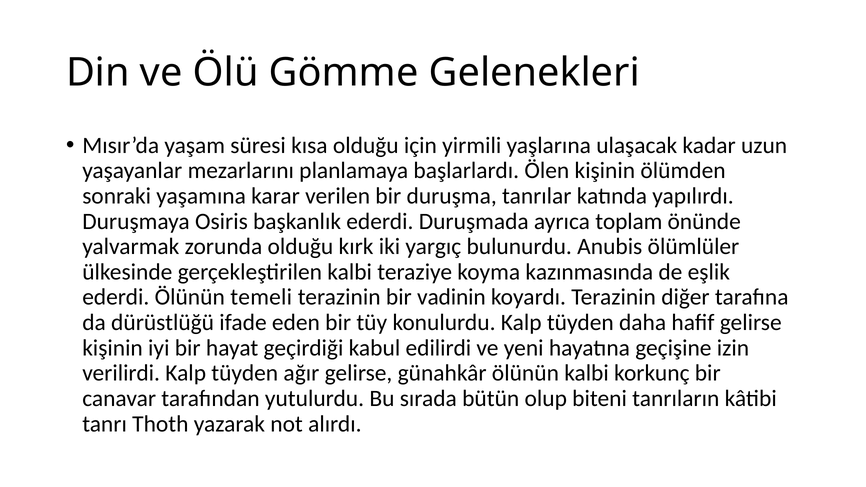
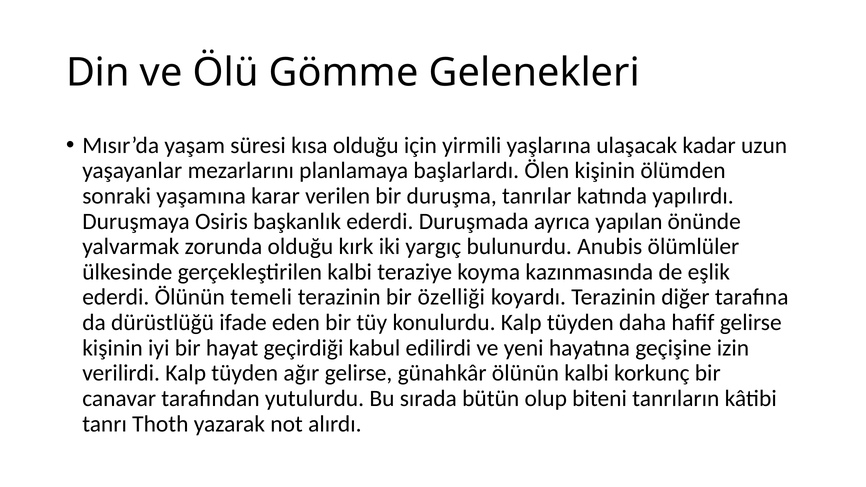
toplam: toplam -> yapılan
vadinin: vadinin -> özelliği
